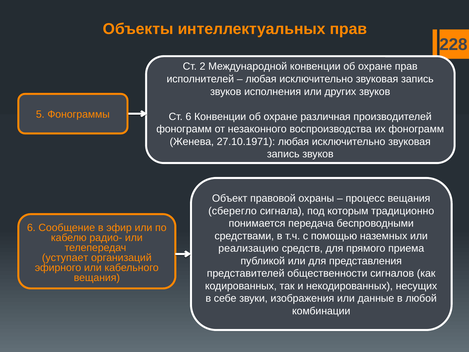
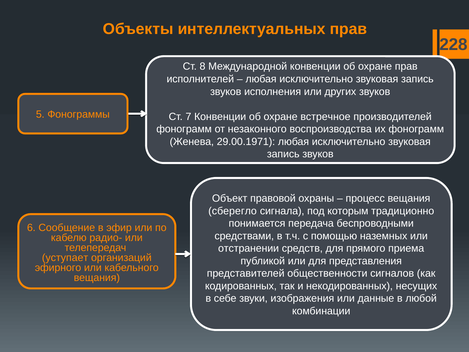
2: 2 -> 8
Ст 6: 6 -> 7
различная: различная -> встречное
27.10.1971: 27.10.1971 -> 29.00.1971
реализацию: реализацию -> отстранении
